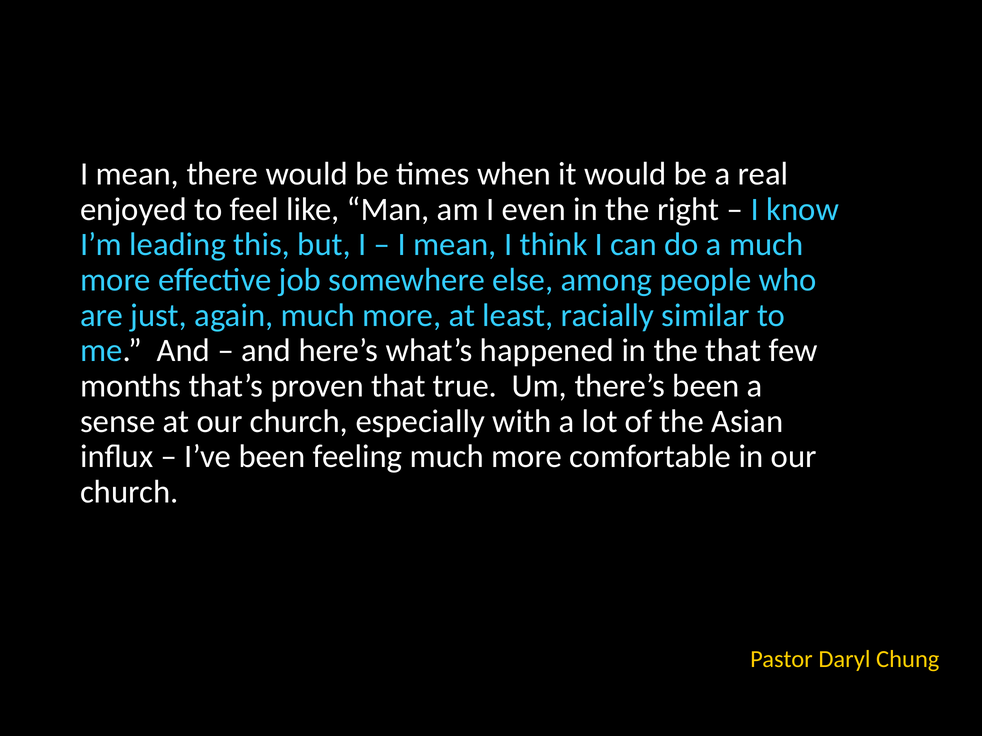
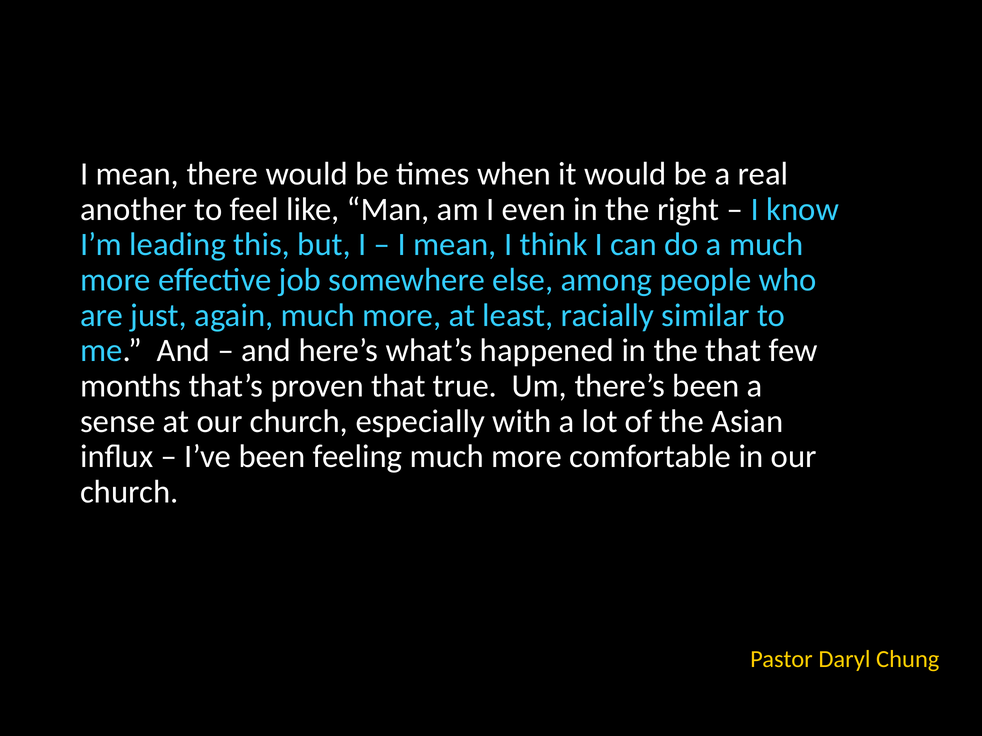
enjoyed: enjoyed -> another
